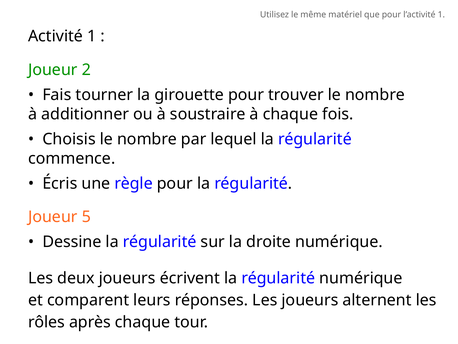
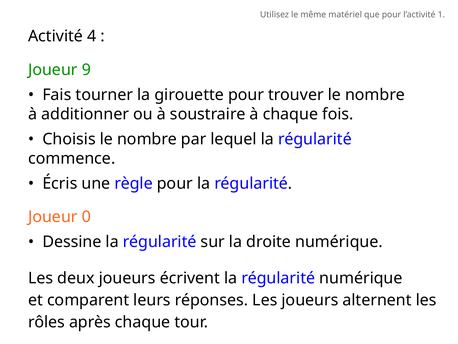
Activité 1: 1 -> 4
2: 2 -> 9
5: 5 -> 0
